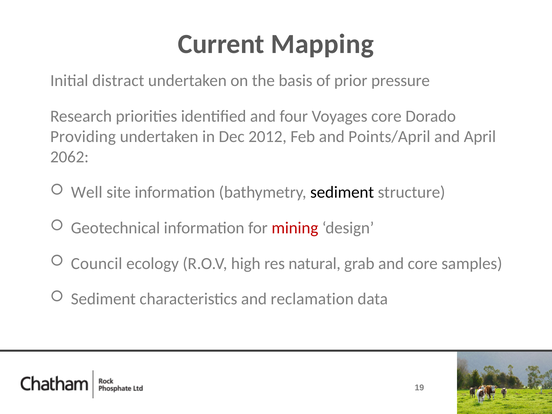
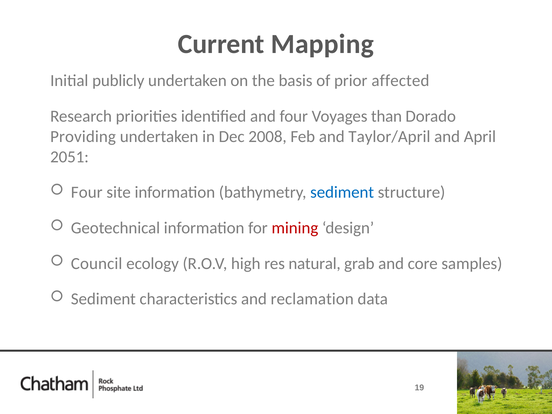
distract: distract -> publicly
pressure: pressure -> affected
Voyages core: core -> than
2012: 2012 -> 2008
Points/April: Points/April -> Taylor/April
2062: 2062 -> 2051
Well at (87, 192): Well -> Four
sediment at (342, 192) colour: black -> blue
